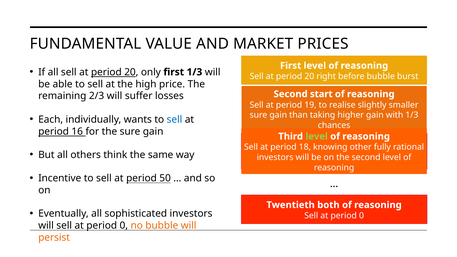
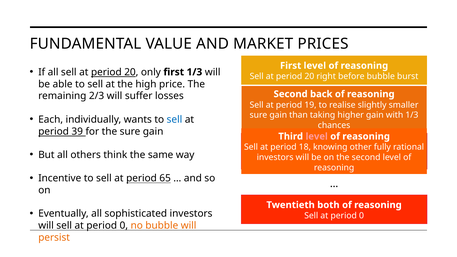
start: start -> back
16: 16 -> 39
level at (317, 136) colour: light green -> pink
50: 50 -> 65
